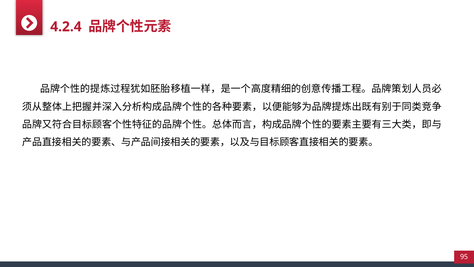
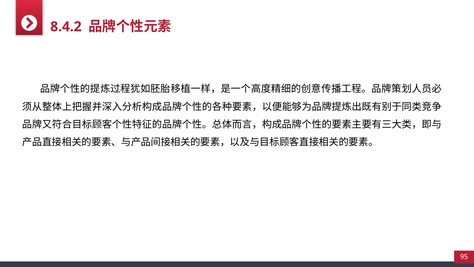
4.2.4: 4.2.4 -> 8.4.2
